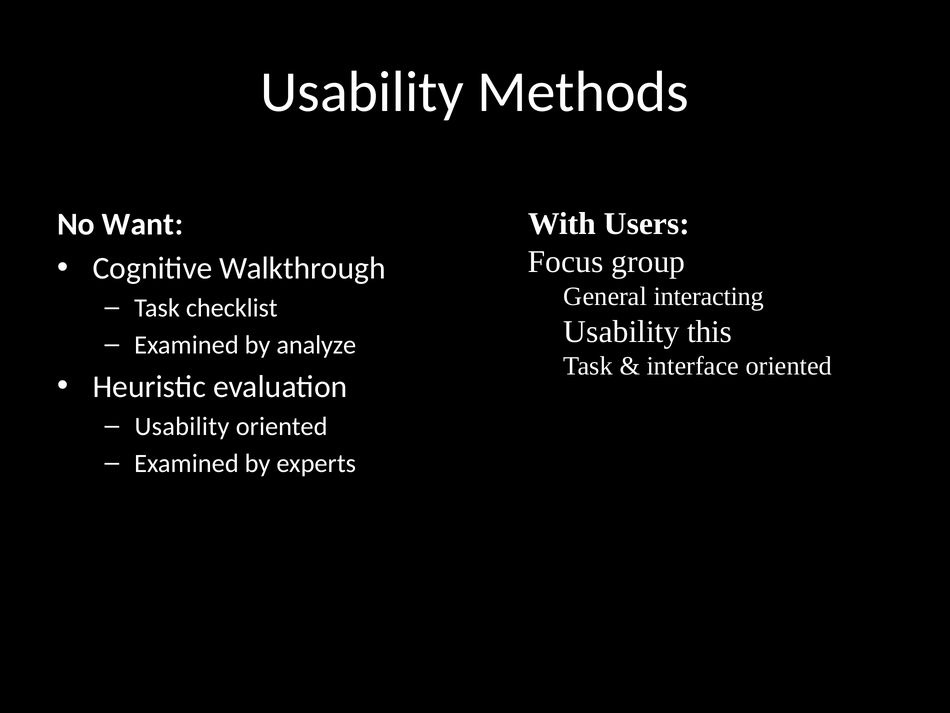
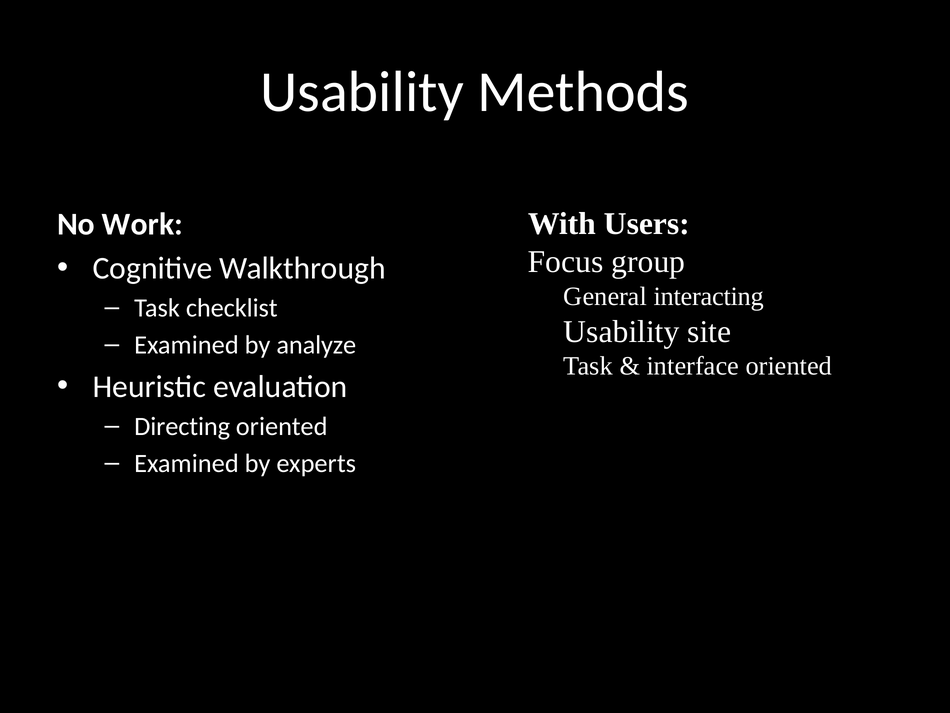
Want: Want -> Work
this: this -> site
Usability at (182, 426): Usability -> Directing
